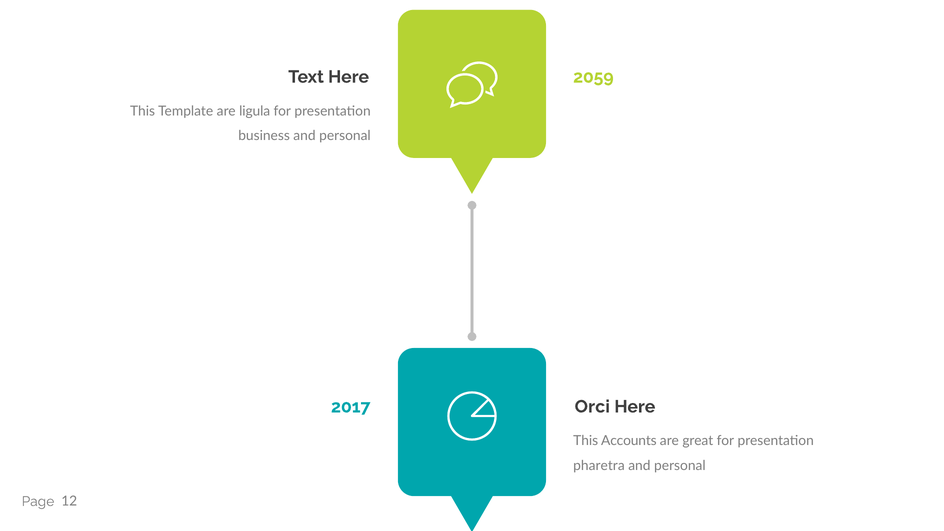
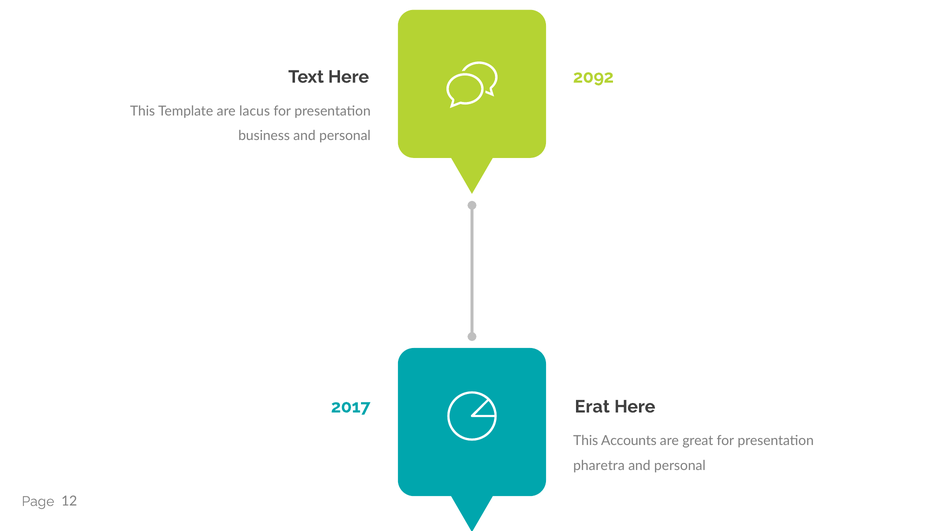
2059: 2059 -> 2092
ligula: ligula -> lacus
Orci: Orci -> Erat
